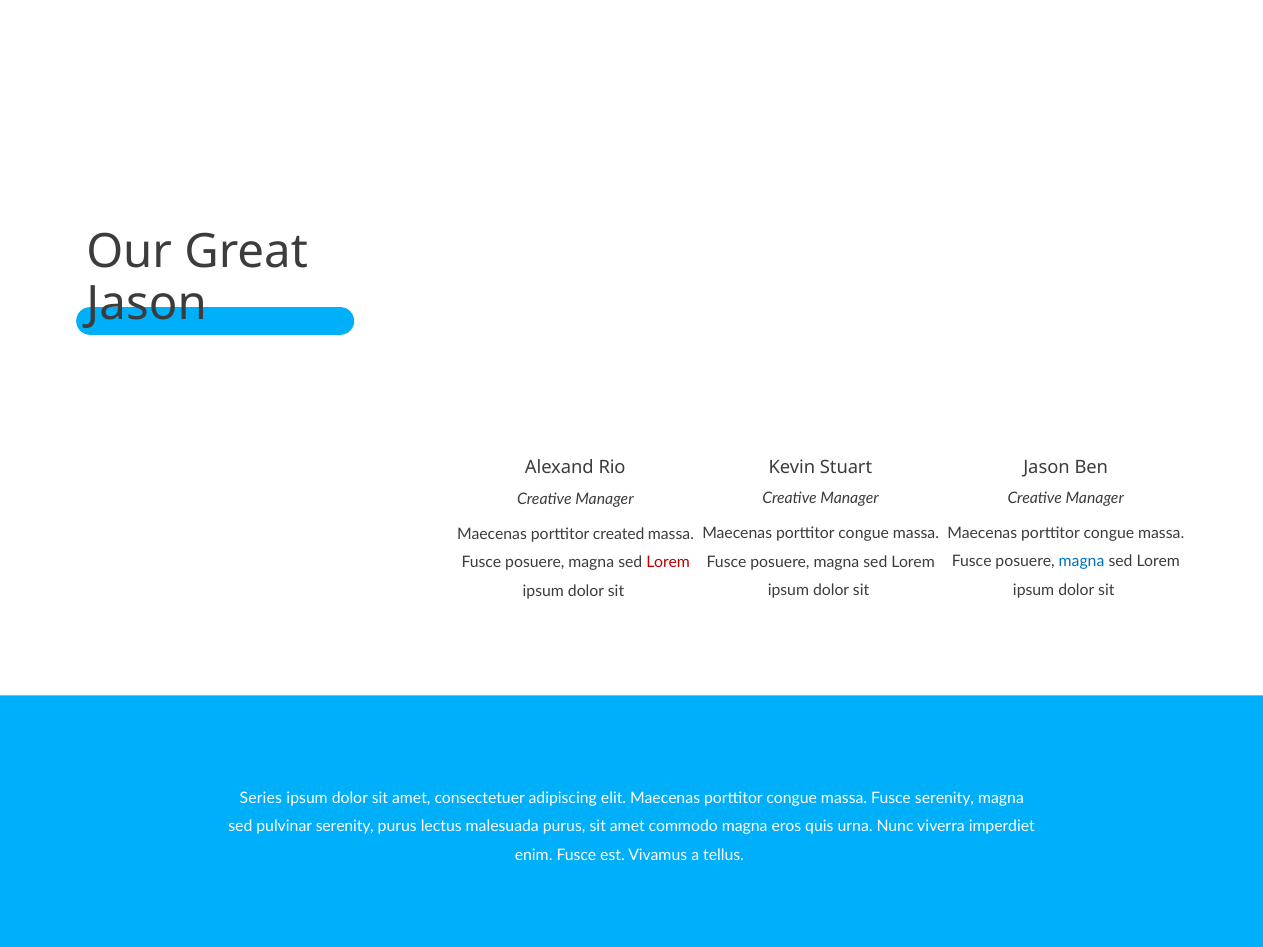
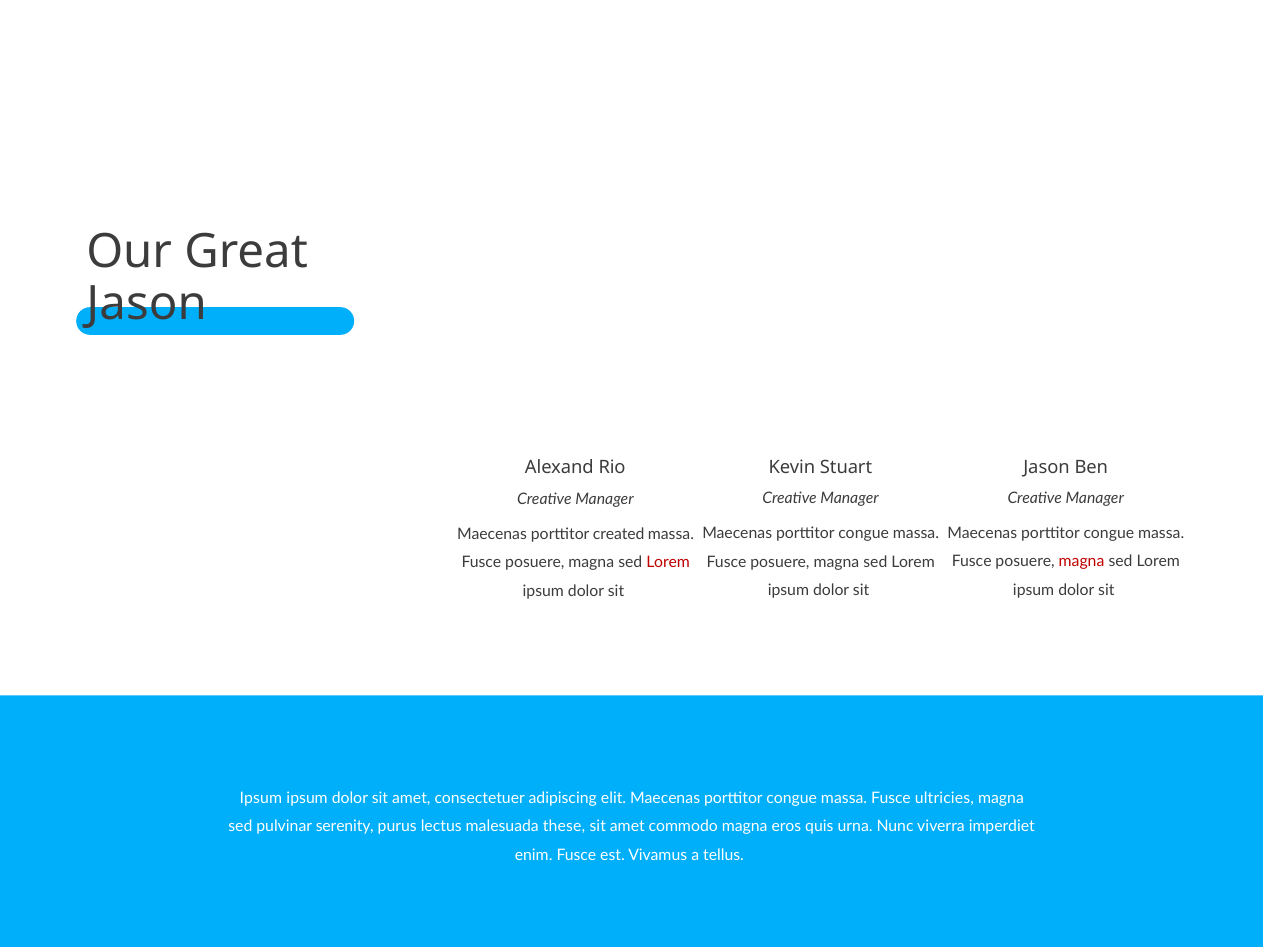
magna at (1082, 561) colour: blue -> red
Series at (261, 798): Series -> Ipsum
Fusce serenity: serenity -> ultricies
malesuada purus: purus -> these
